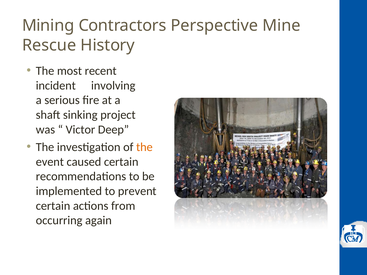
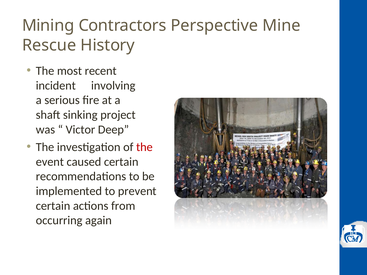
the at (144, 147) colour: orange -> red
